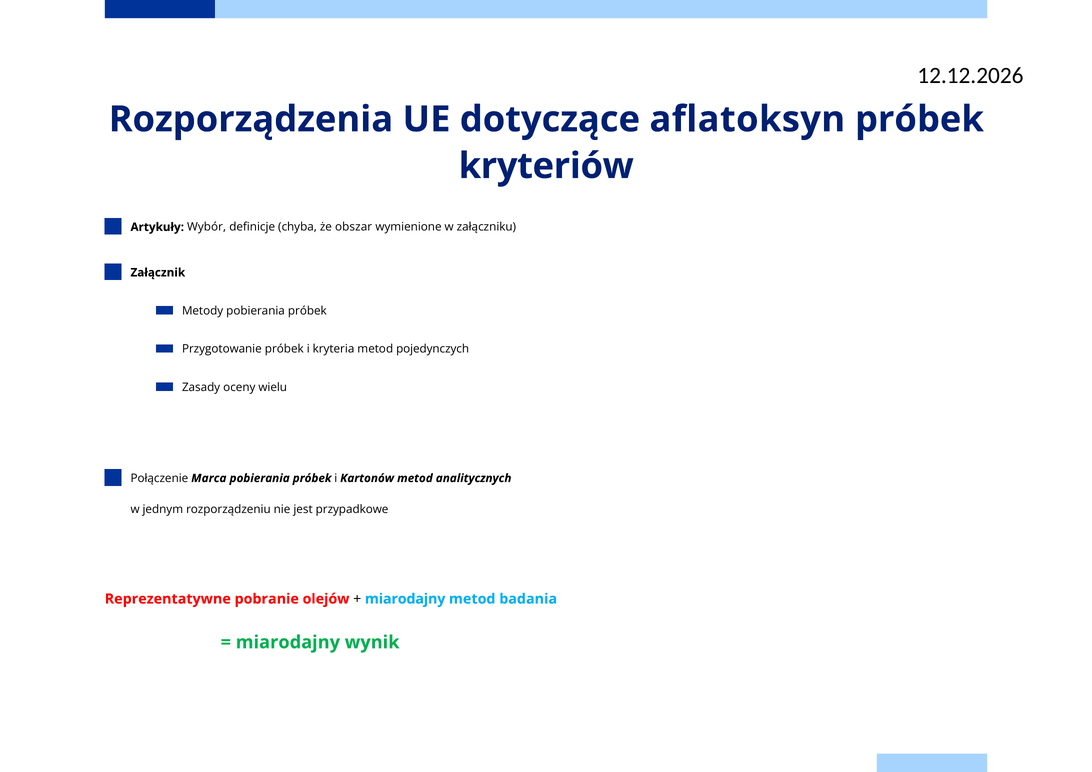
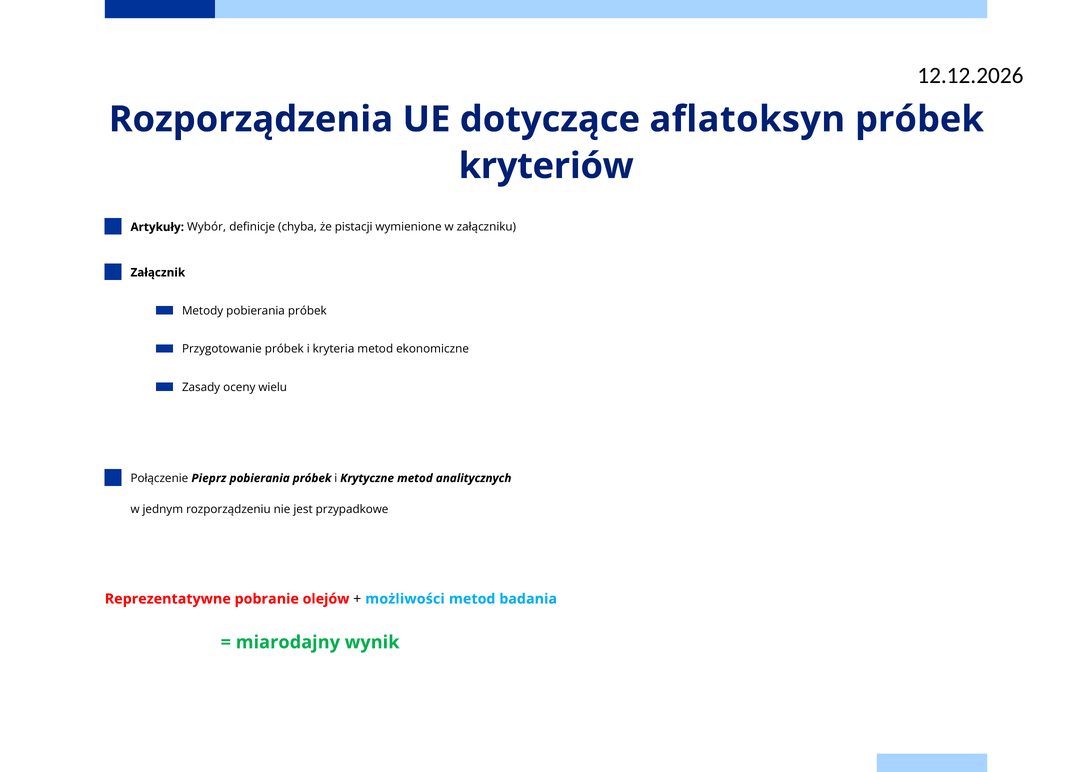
obszar: obszar -> pistacji
pojedynczych: pojedynczych -> ekonomiczne
Marca: Marca -> Pieprz
Kartonów: Kartonów -> Krytyczne
miarodajny at (405, 599): miarodajny -> możliwości
